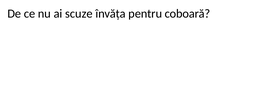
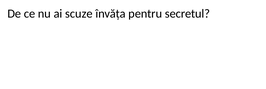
coboară: coboară -> secretul
